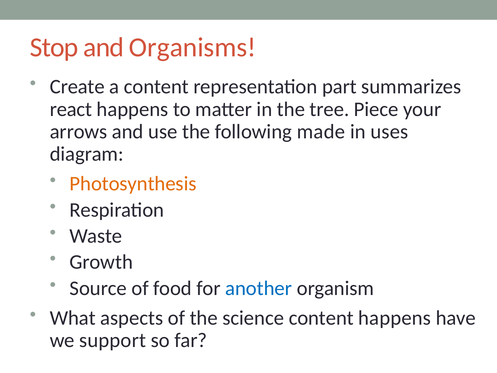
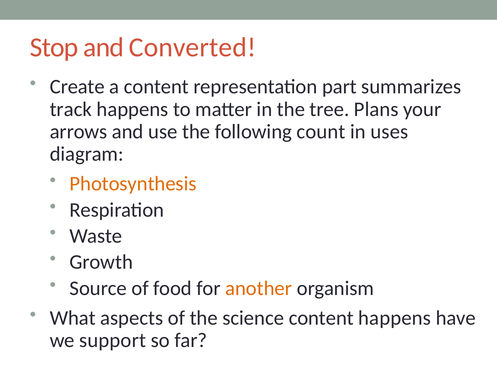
Organisms: Organisms -> Converted
react: react -> track
Piece: Piece -> Plans
made: made -> count
another colour: blue -> orange
